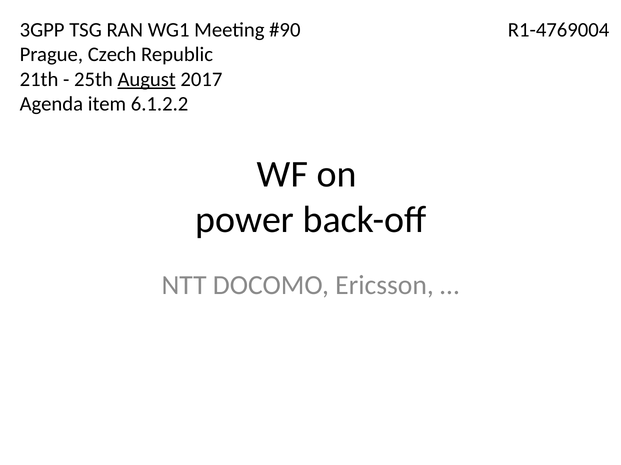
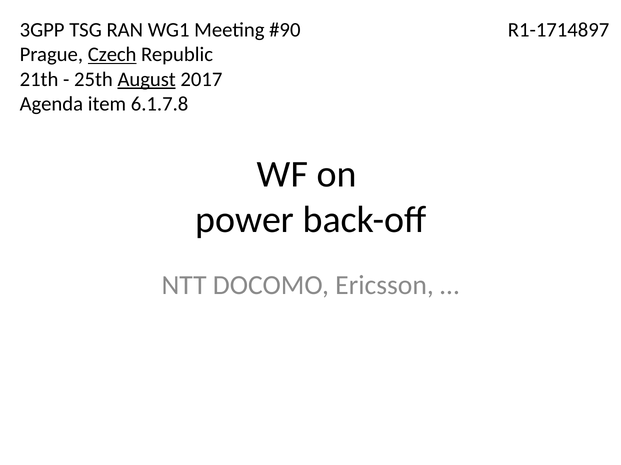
R1-4769004: R1-4769004 -> R1-1714897
Czech underline: none -> present
6.1.2.2: 6.1.2.2 -> 6.1.7.8
